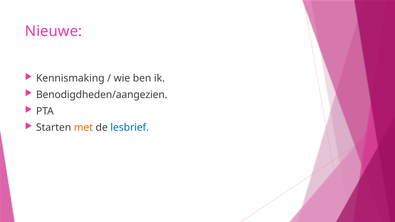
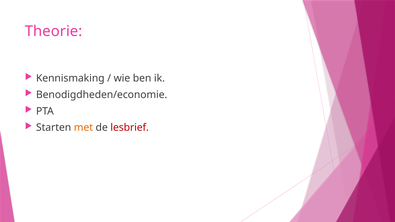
Nieuwe: Nieuwe -> Theorie
Benodigdheden/aangezien: Benodigdheden/aangezien -> Benodigdheden/economie
lesbrief colour: blue -> red
